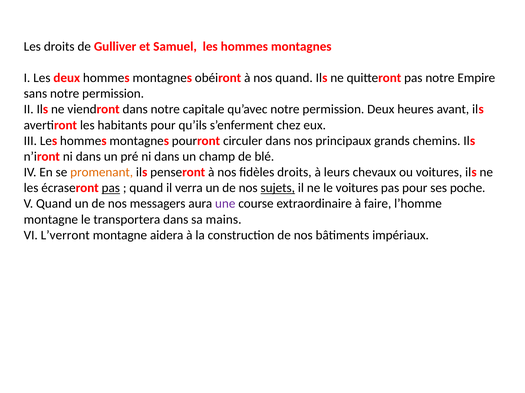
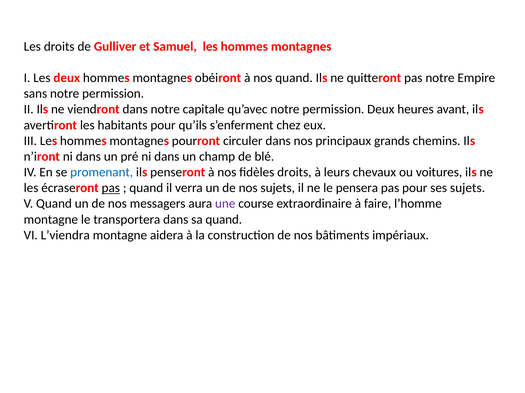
promenant colour: orange -> blue
sujets at (278, 188) underline: present -> none
le voitures: voitures -> pensera
ses poche: poche -> sujets
sa mains: mains -> quand
L’verront: L’verront -> L’viendra
